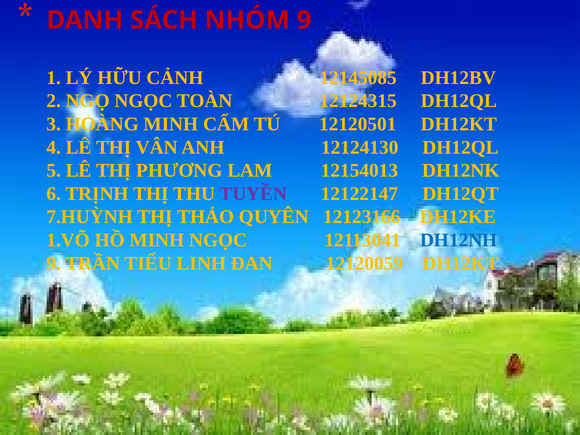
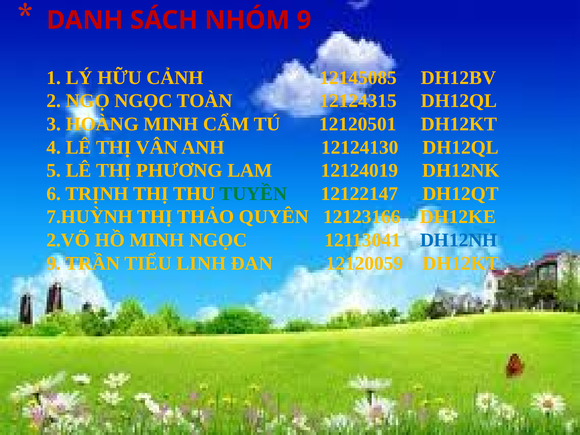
12154013: 12154013 -> 12124019
TUYỀN colour: purple -> green
1.VÕ: 1.VÕ -> 2.VÕ
